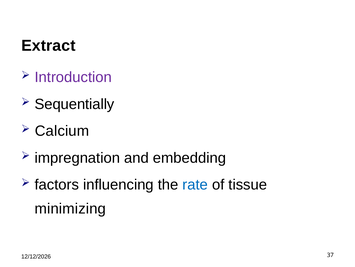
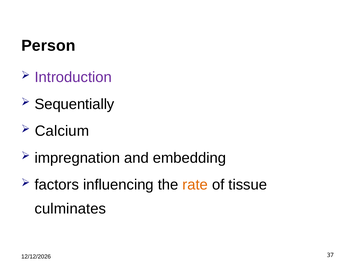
Extract: Extract -> Person
rate colour: blue -> orange
minimizing: minimizing -> culminates
